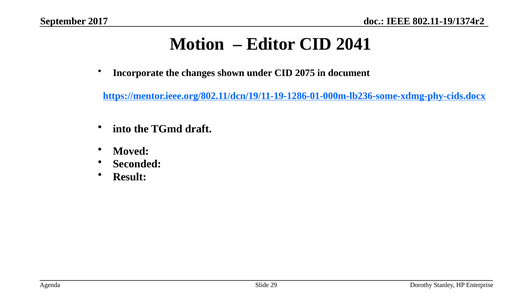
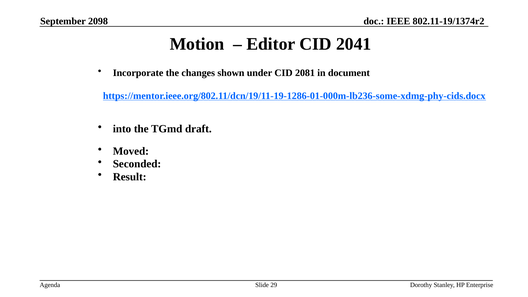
2017: 2017 -> 2098
2075: 2075 -> 2081
